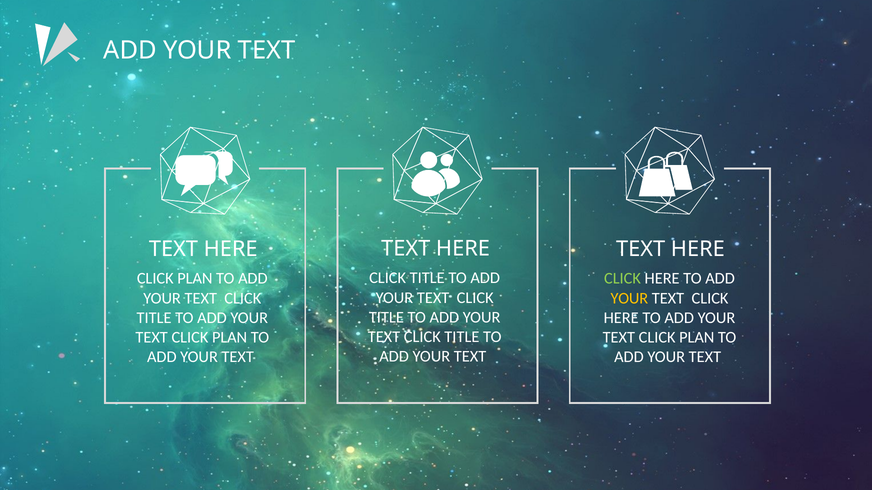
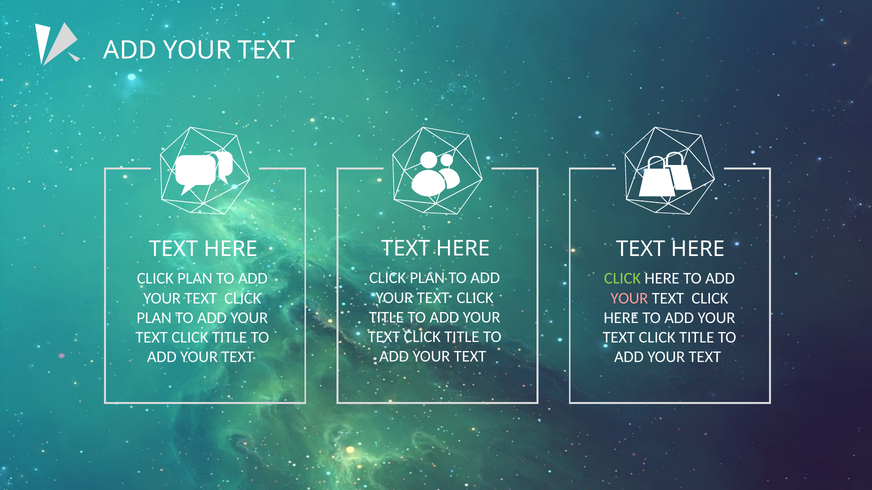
TITLE at (427, 278): TITLE -> PLAN
YOUR at (629, 298) colour: yellow -> pink
TITLE at (154, 318): TITLE -> PLAN
PLAN at (230, 338): PLAN -> TITLE
PLAN at (697, 338): PLAN -> TITLE
